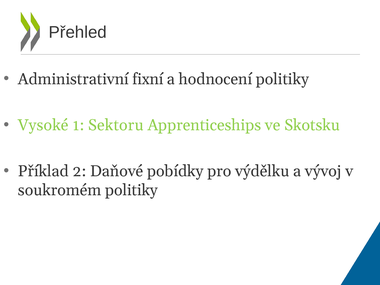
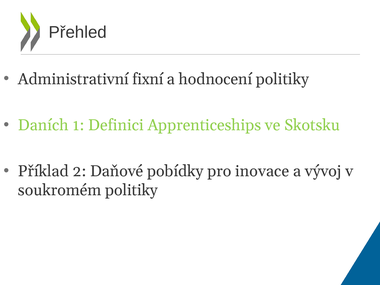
Vysoké: Vysoké -> Daních
Sektoru: Sektoru -> Definici
výdělku: výdělku -> inovace
